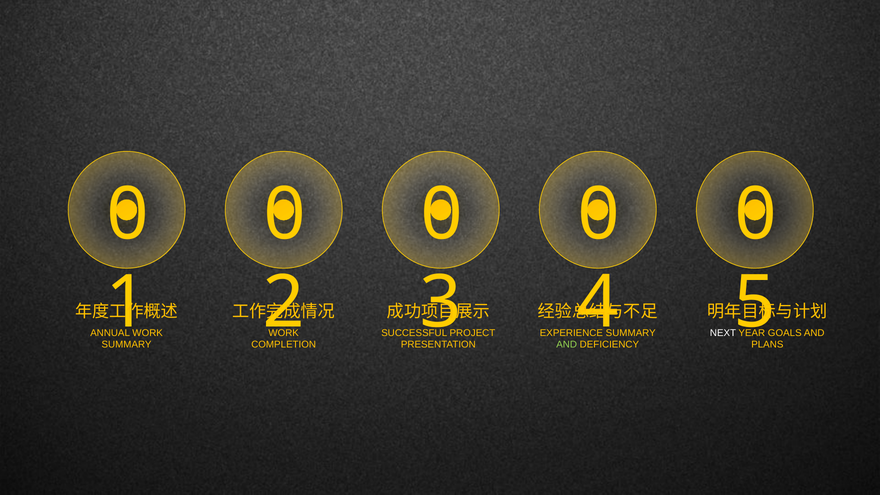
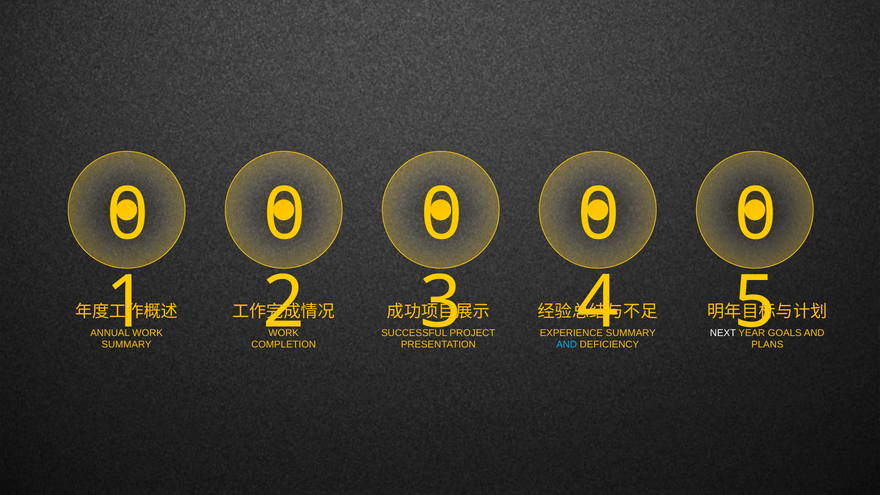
AND at (567, 345) colour: light green -> light blue
